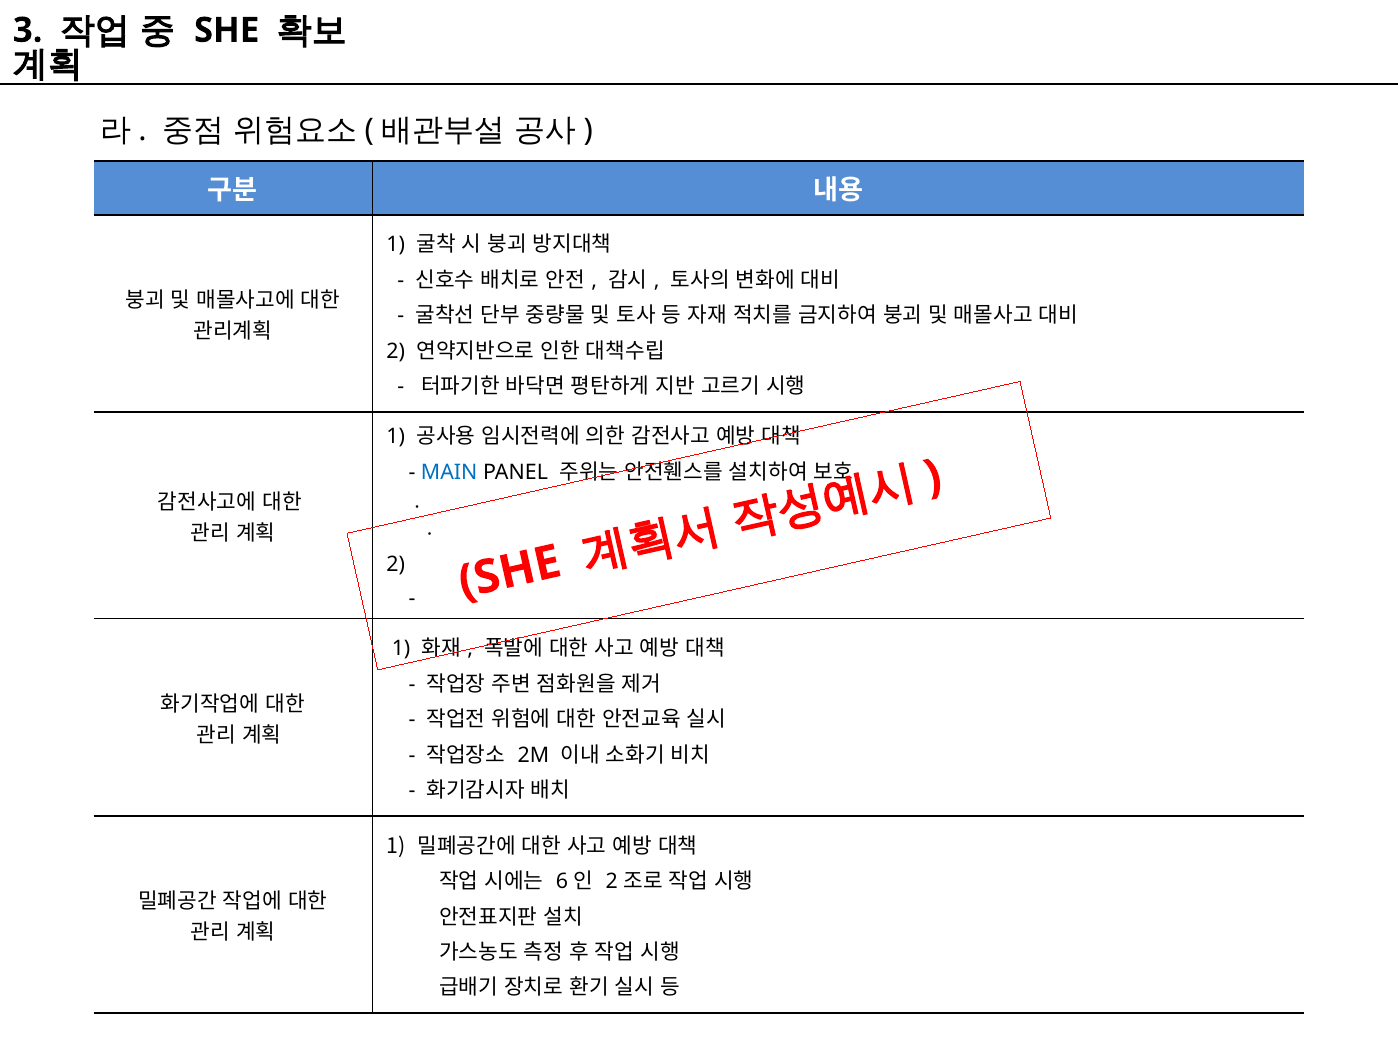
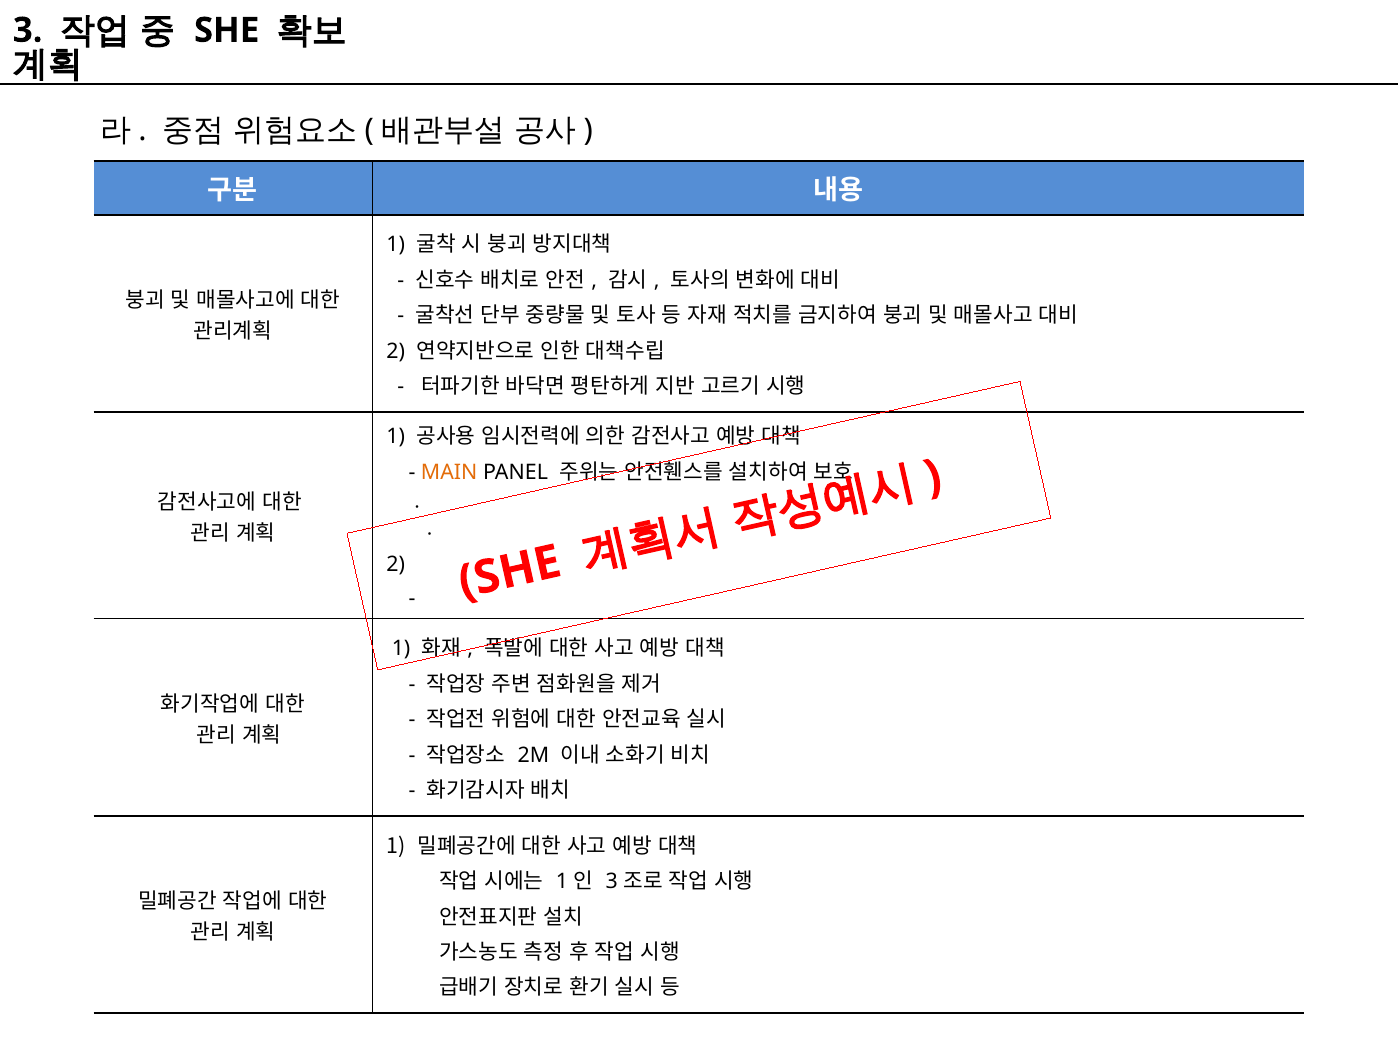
MAIN colour: blue -> orange
6 at (562, 881): 6 -> 1
2 at (612, 881): 2 -> 3
